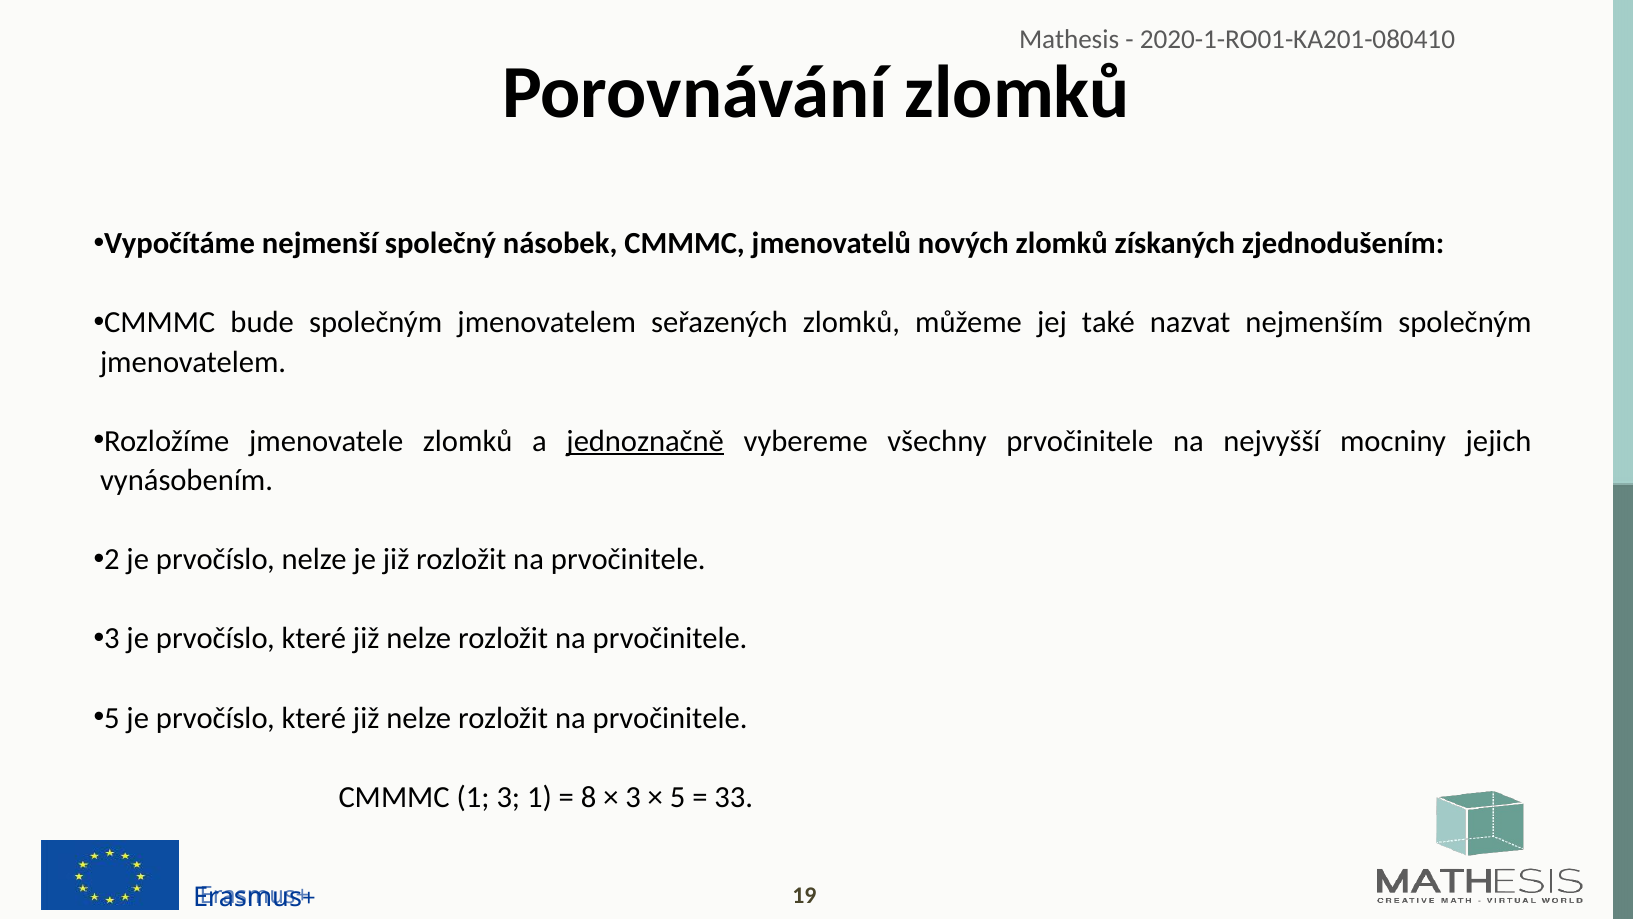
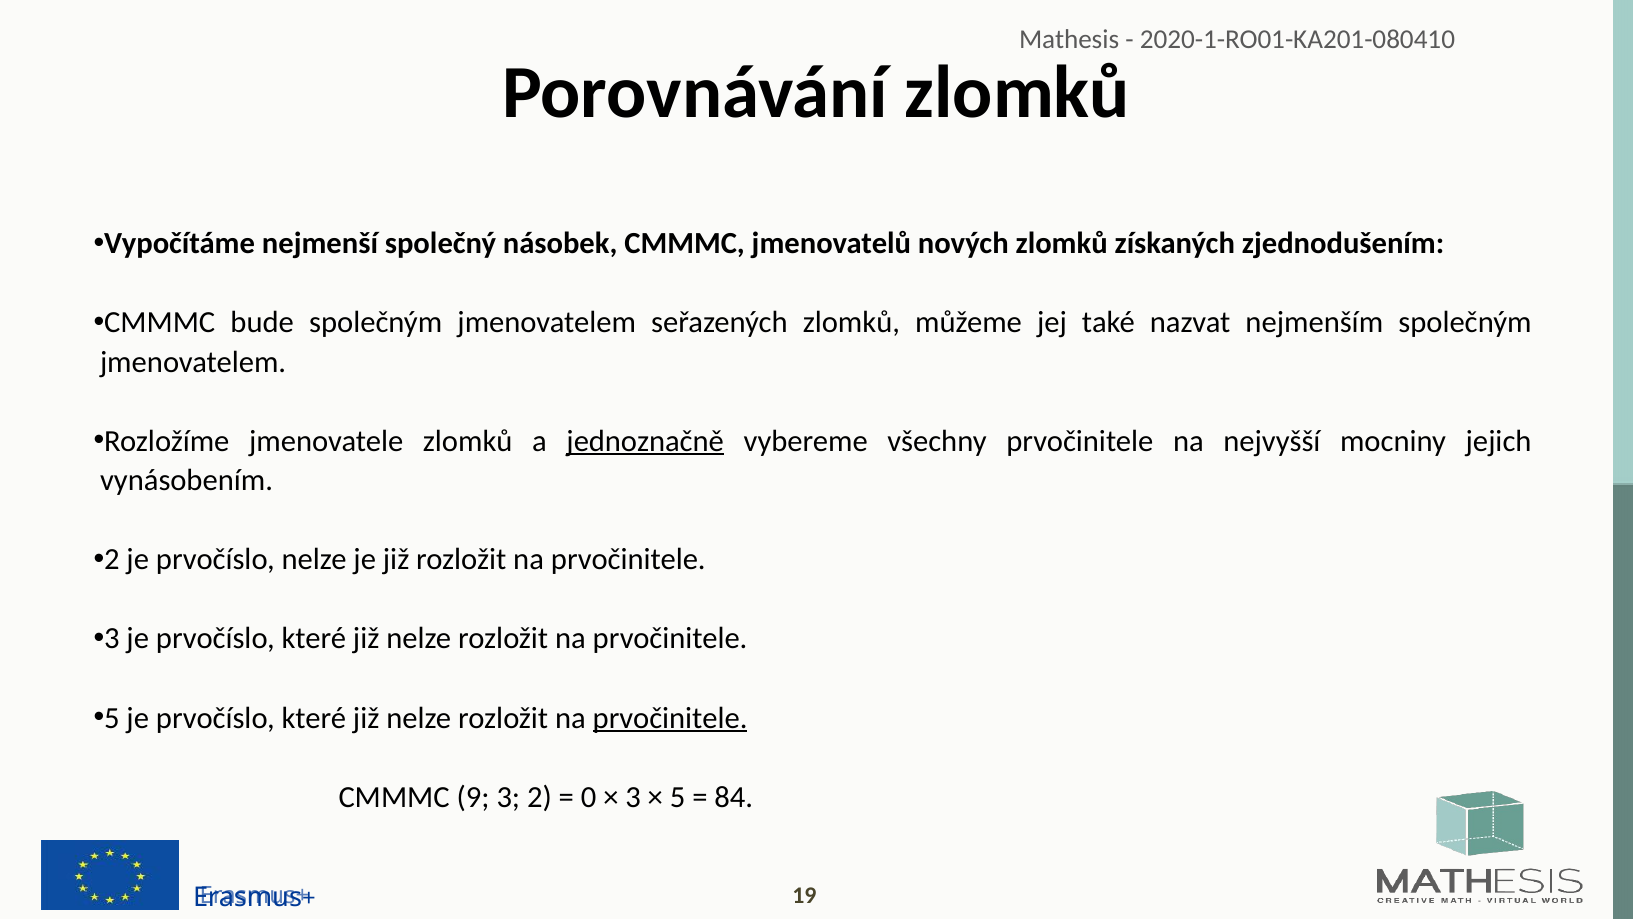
prvočinitele at (670, 718) underline: none -> present
CMMMC 1: 1 -> 9
3 1: 1 -> 2
8: 8 -> 0
33: 33 -> 84
